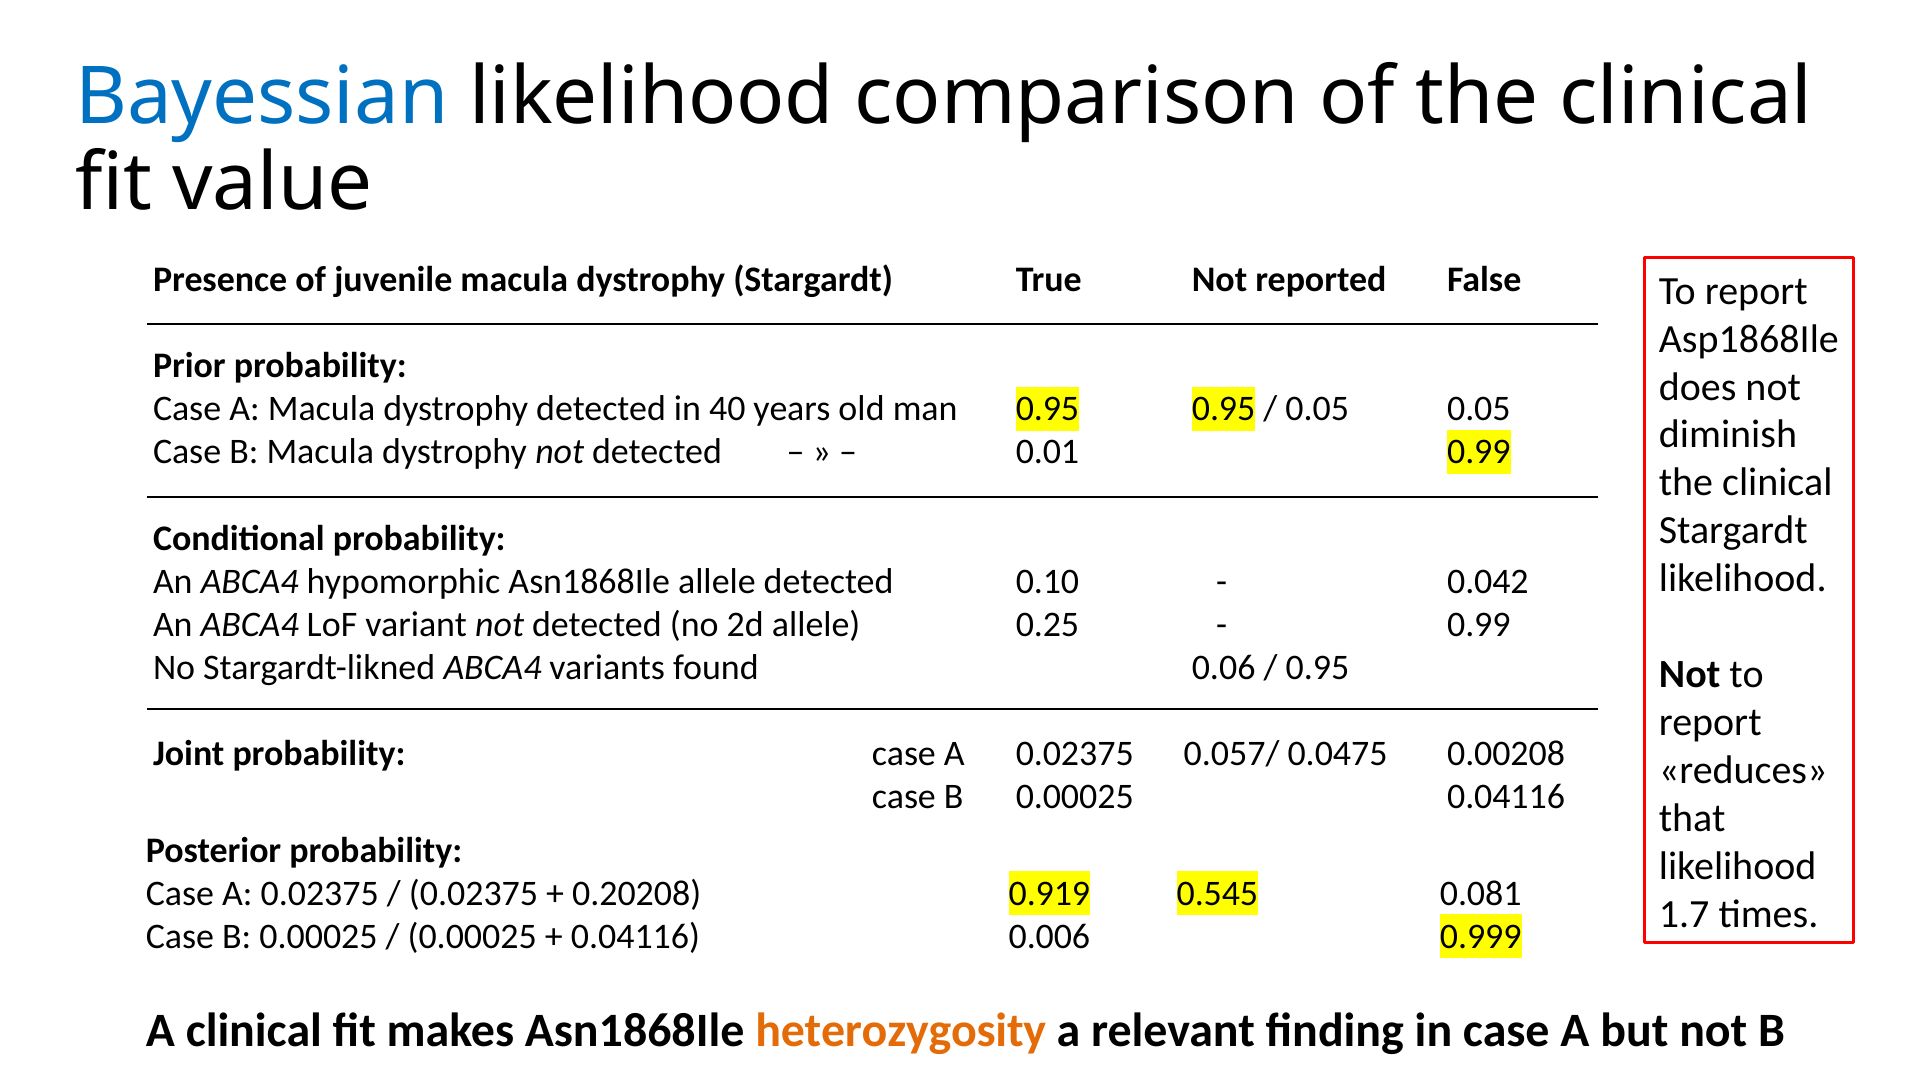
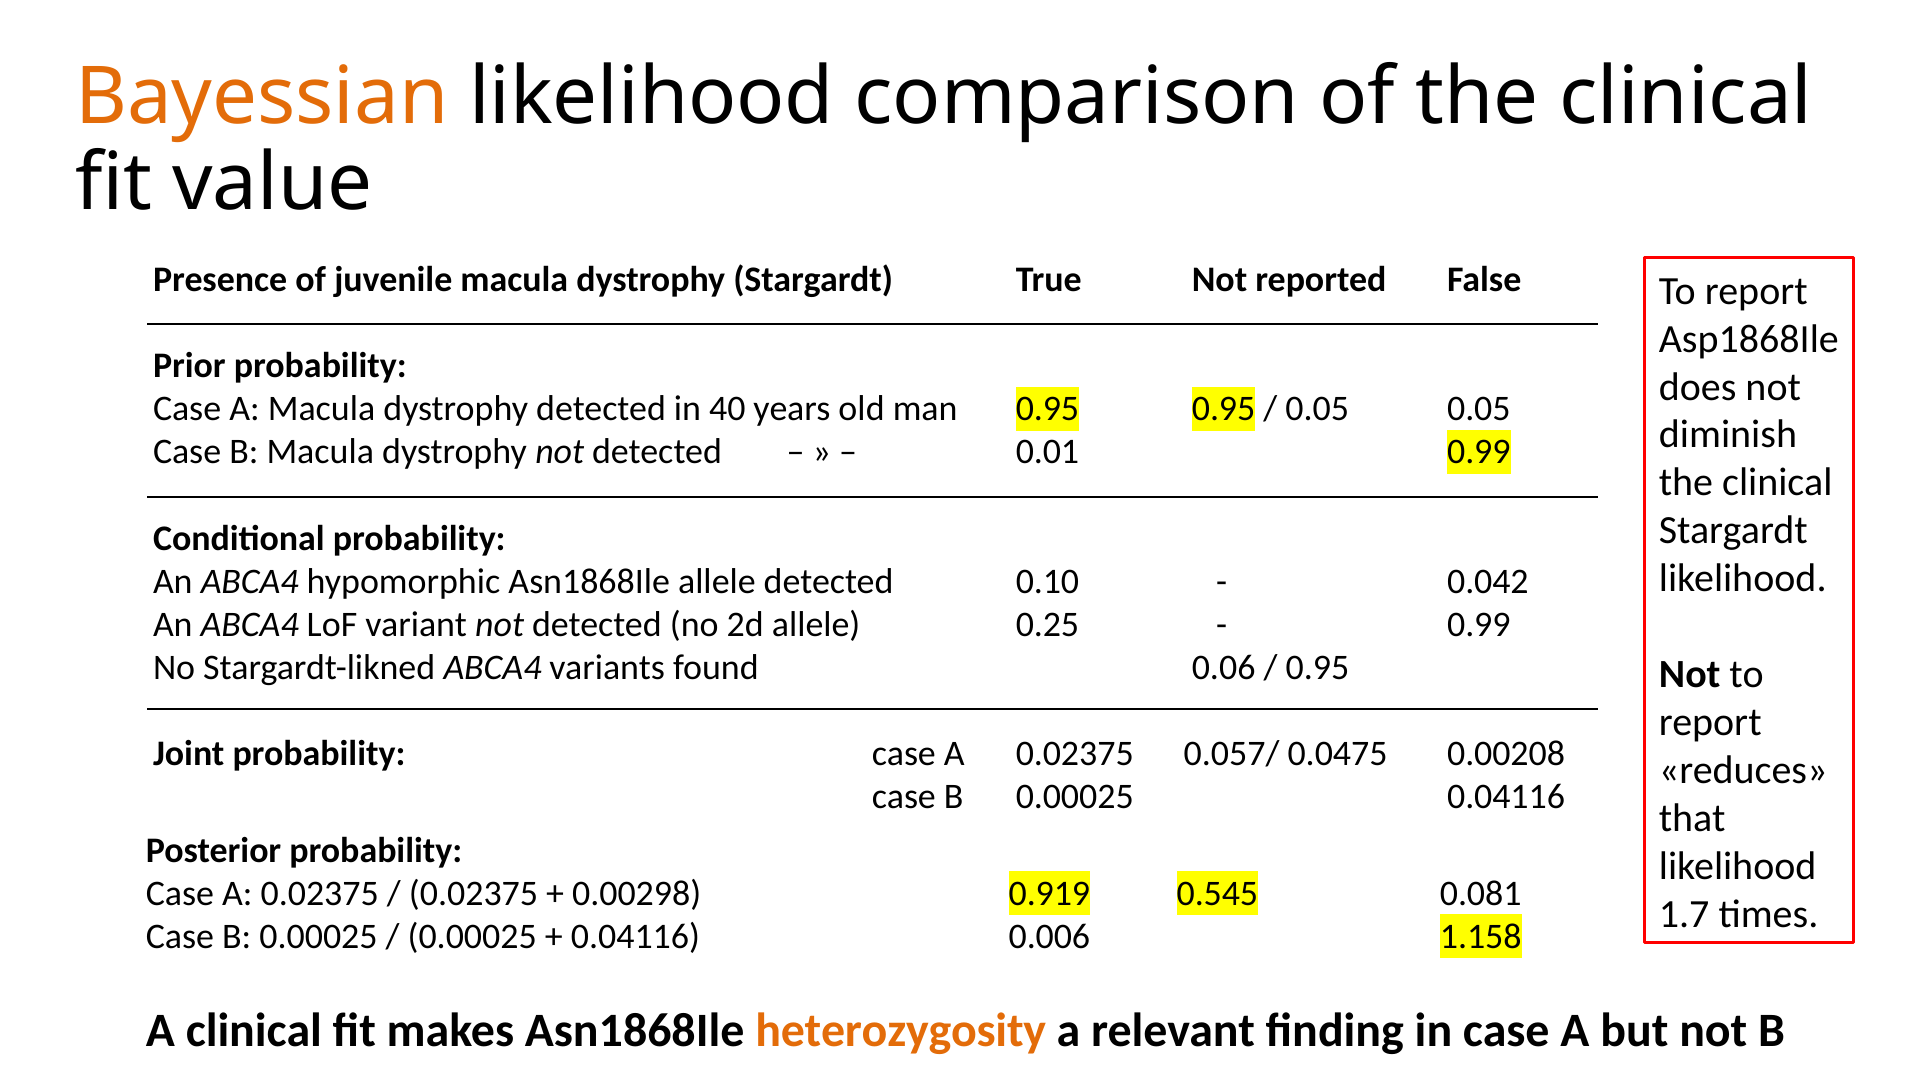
Bayessian colour: blue -> orange
0.20208: 0.20208 -> 0.00298
0.999: 0.999 -> 1.158
